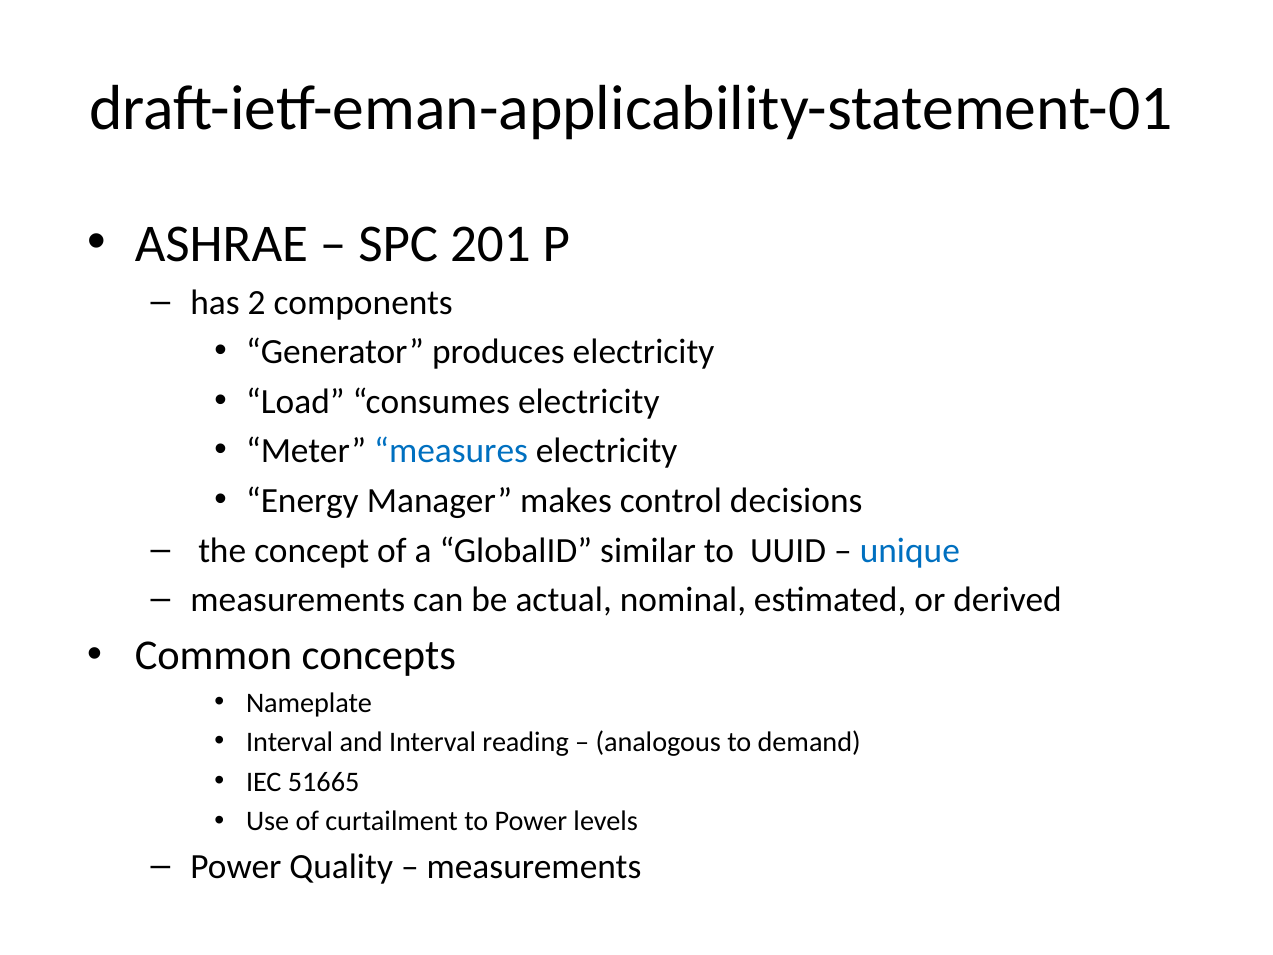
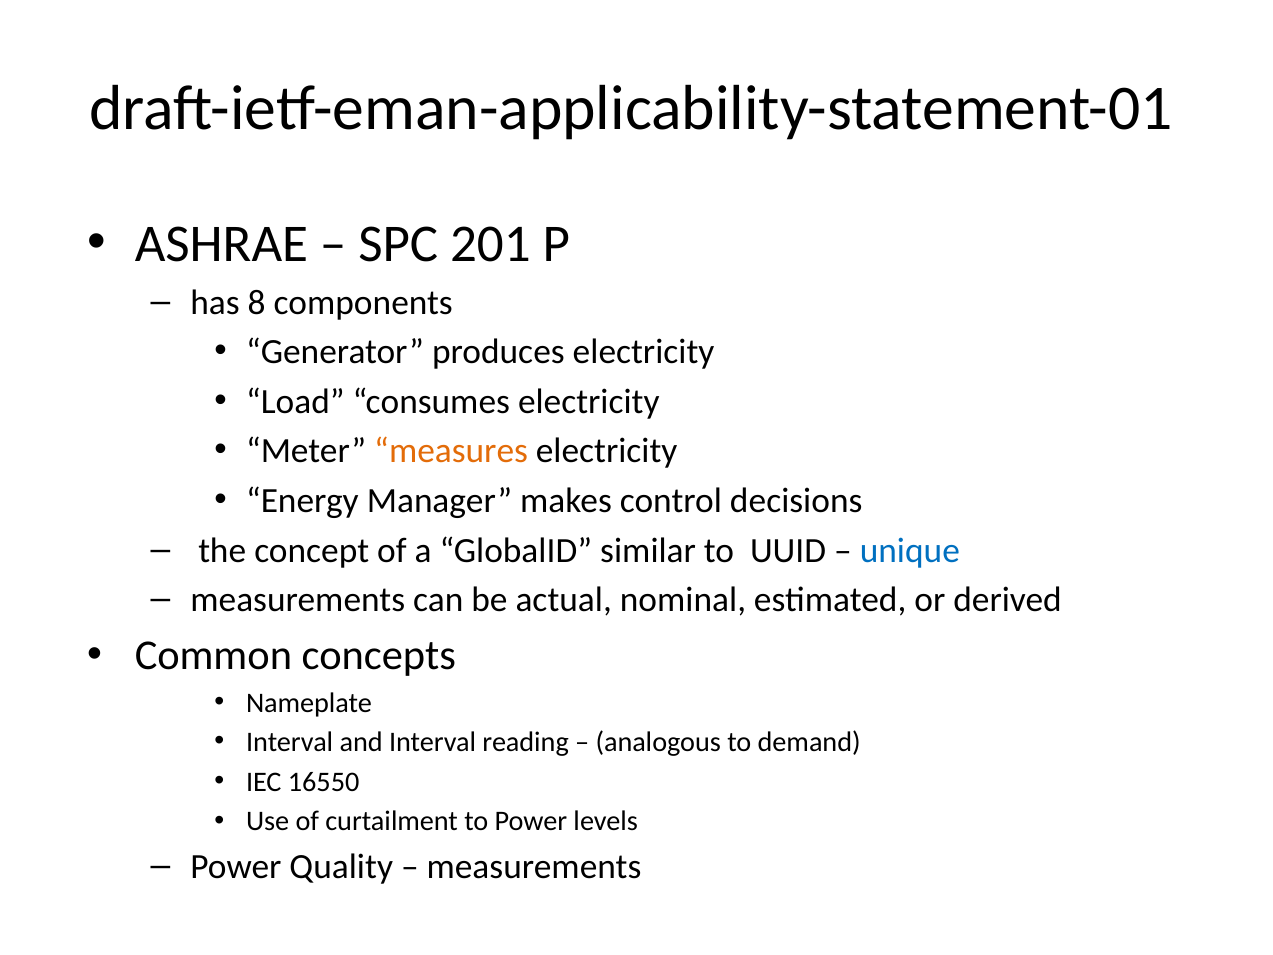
2: 2 -> 8
measures colour: blue -> orange
51665: 51665 -> 16550
